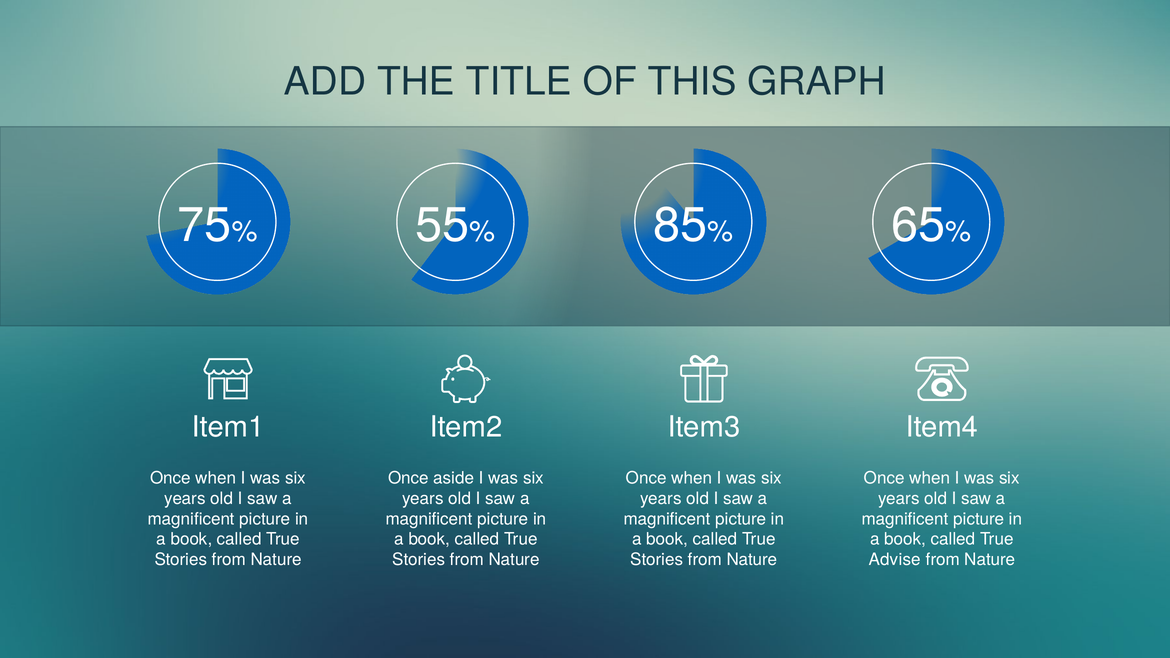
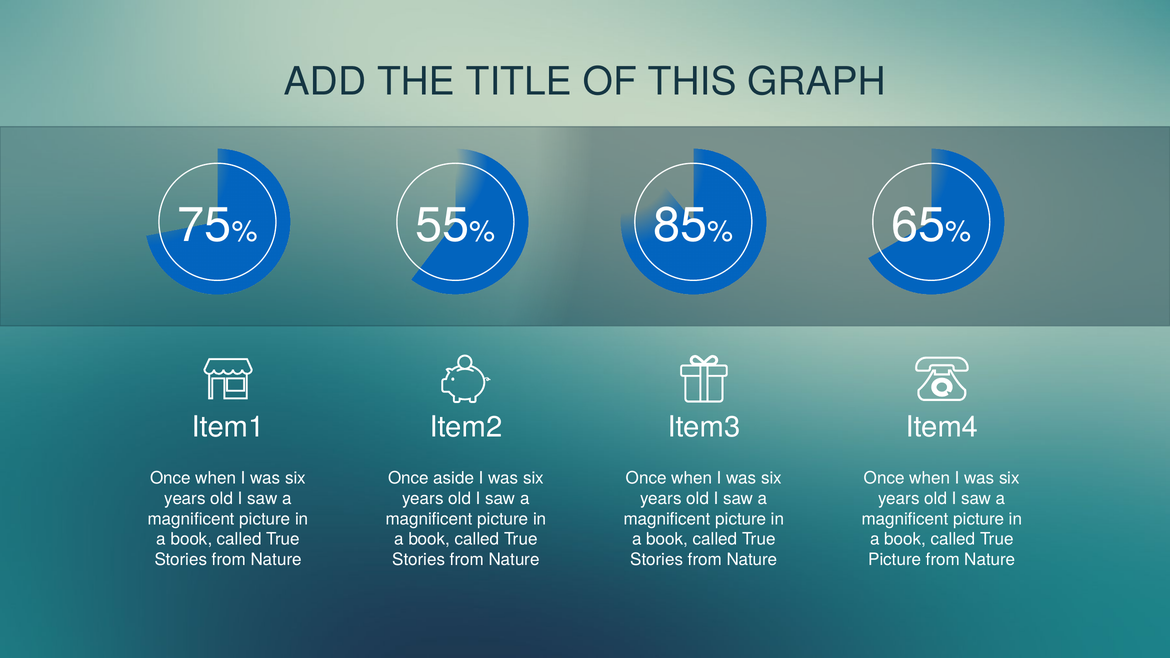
Advise at (895, 560): Advise -> Picture
